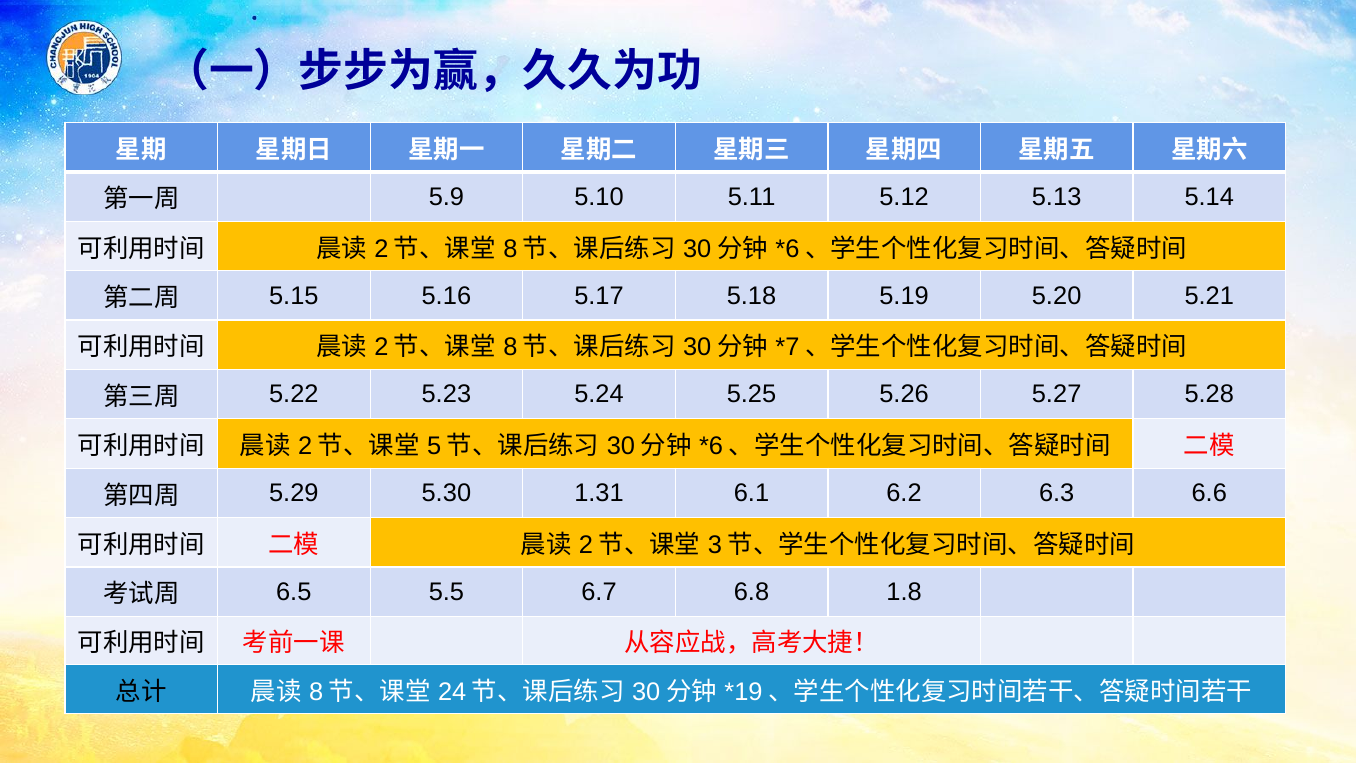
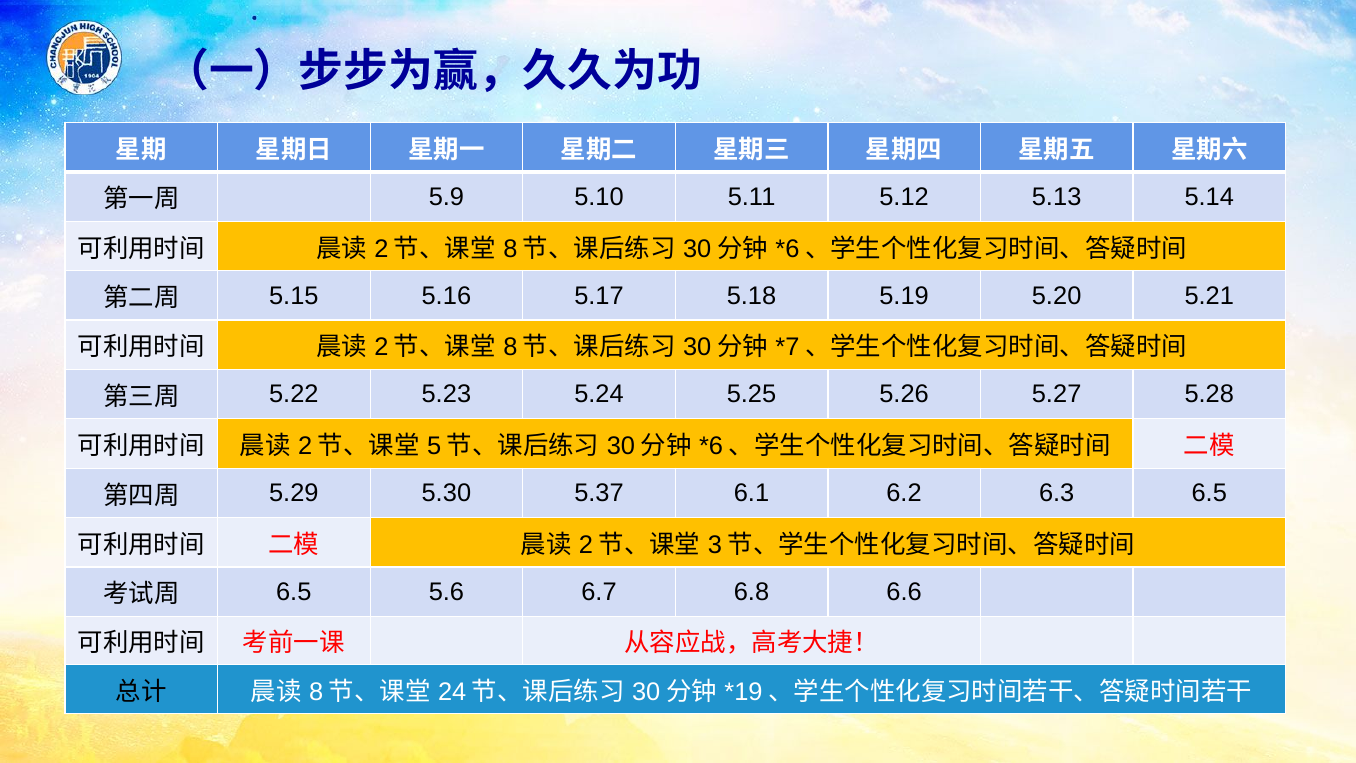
1.31: 1.31 -> 5.37
6.3 6.6: 6.6 -> 6.5
5.5: 5.5 -> 5.6
1.8: 1.8 -> 6.6
